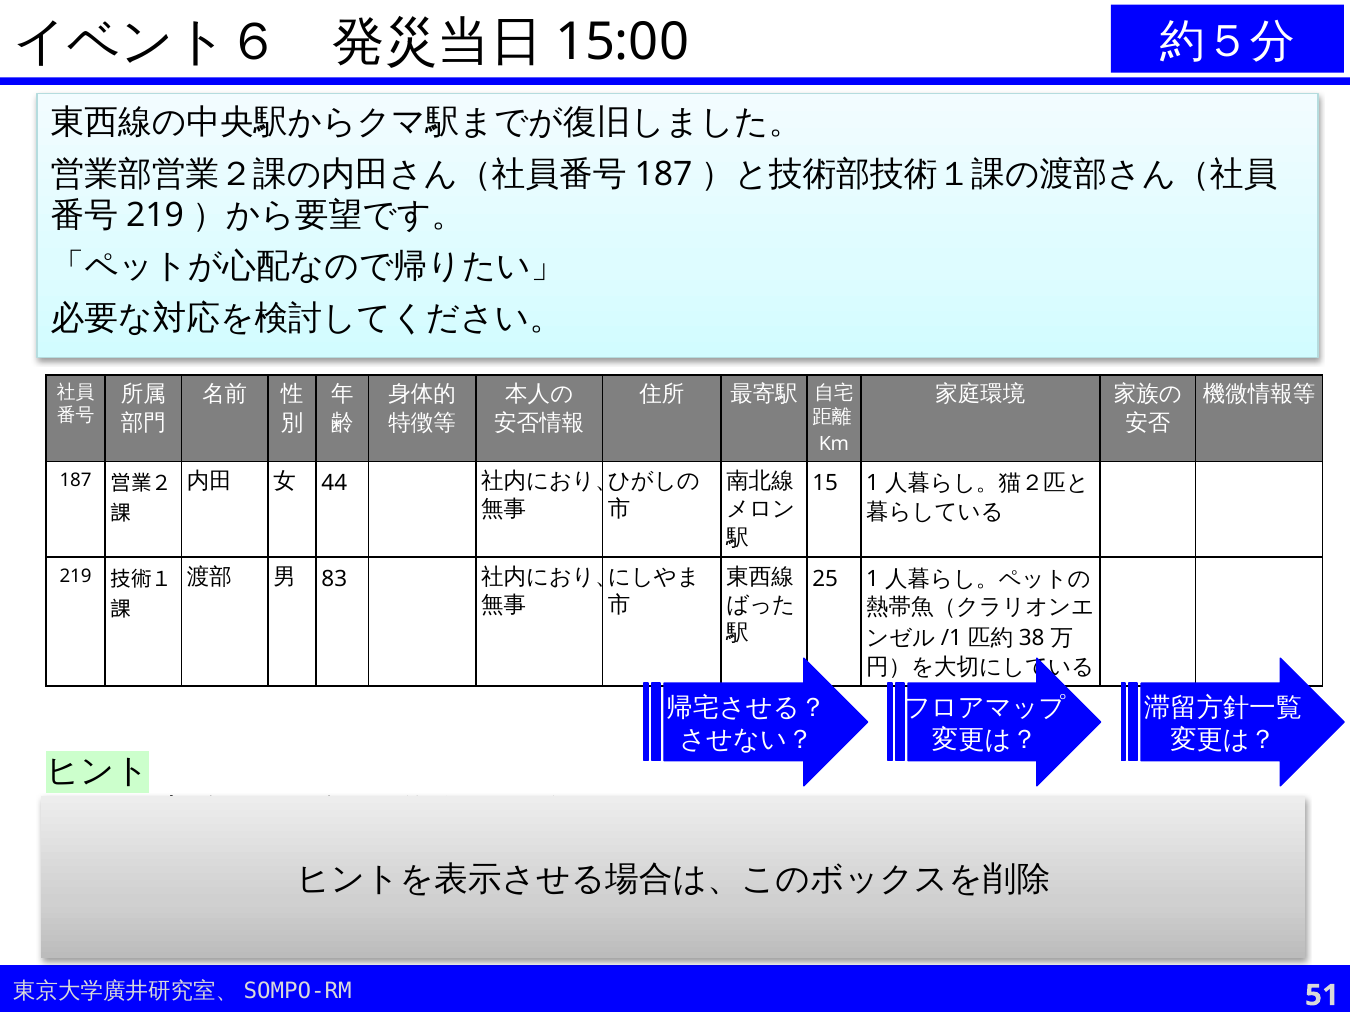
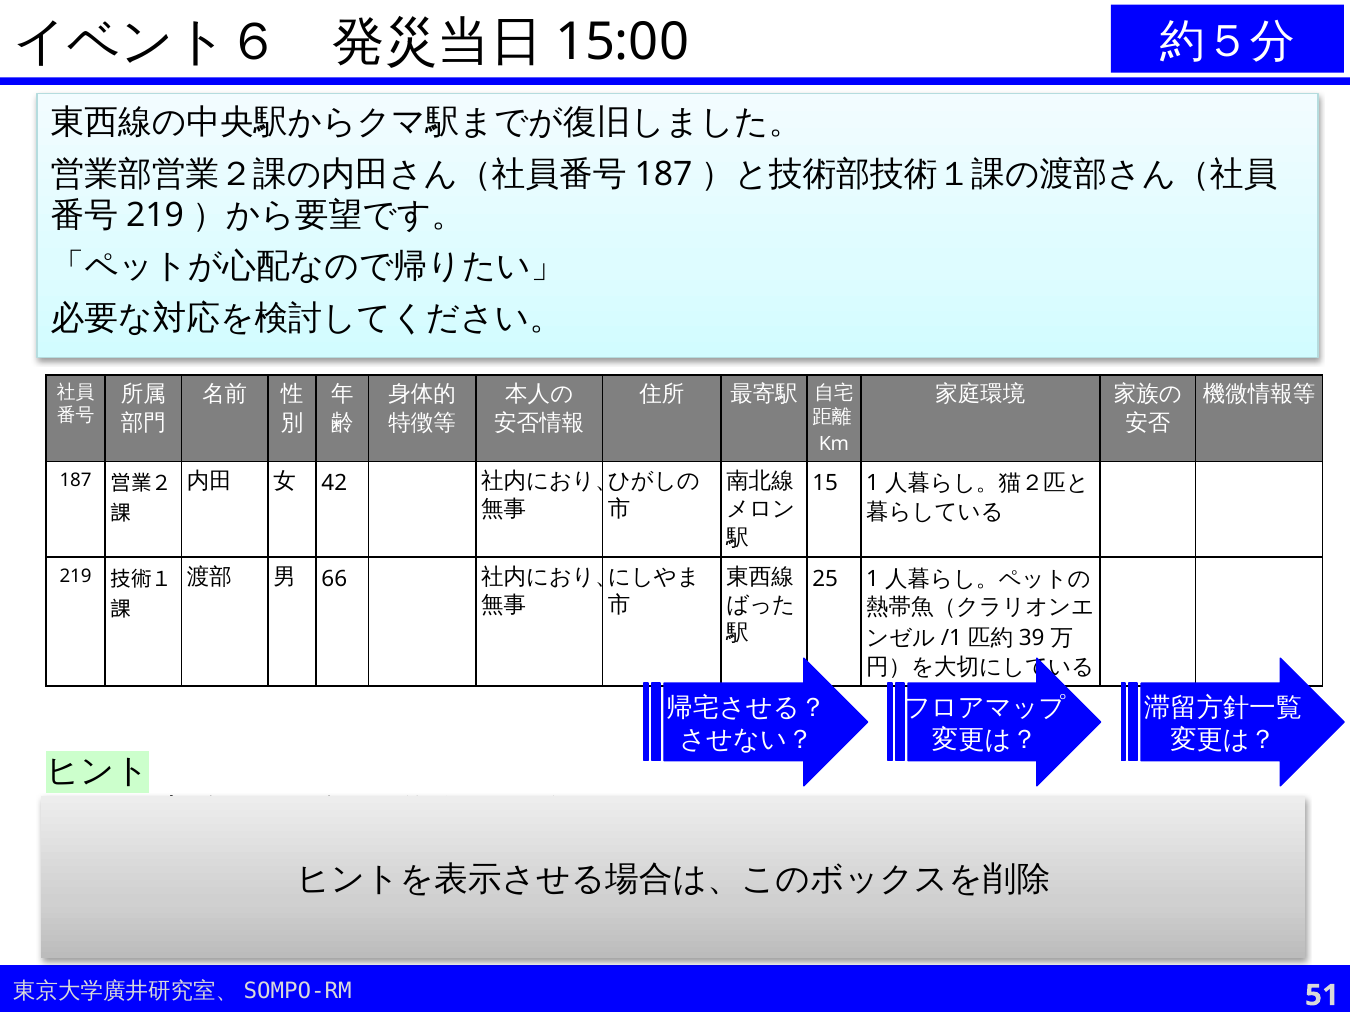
44: 44 -> 42
83: 83 -> 66
38: 38 -> 39
